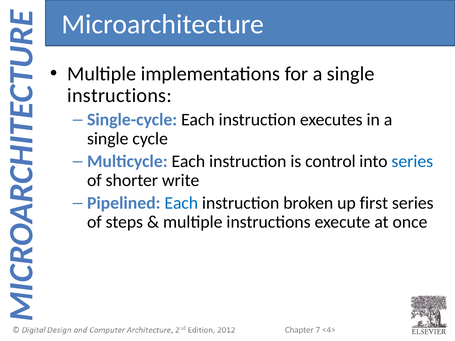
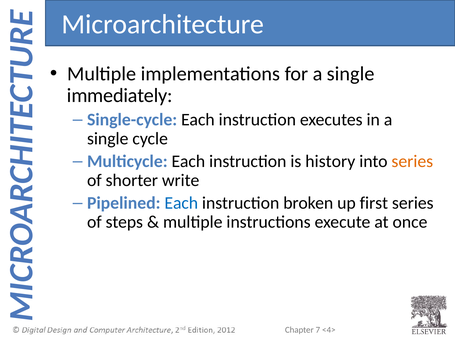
instructions at (120, 96): instructions -> immediately
control: control -> history
series at (412, 161) colour: blue -> orange
